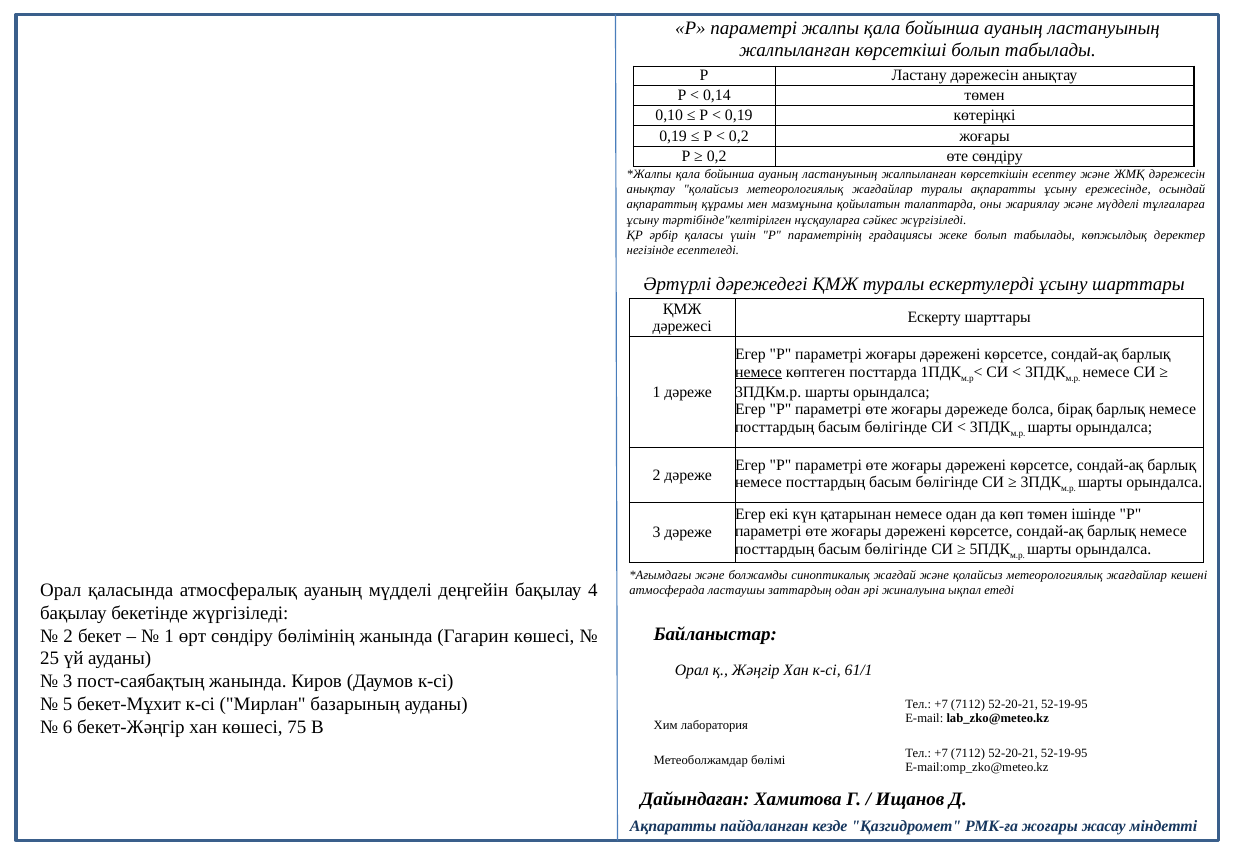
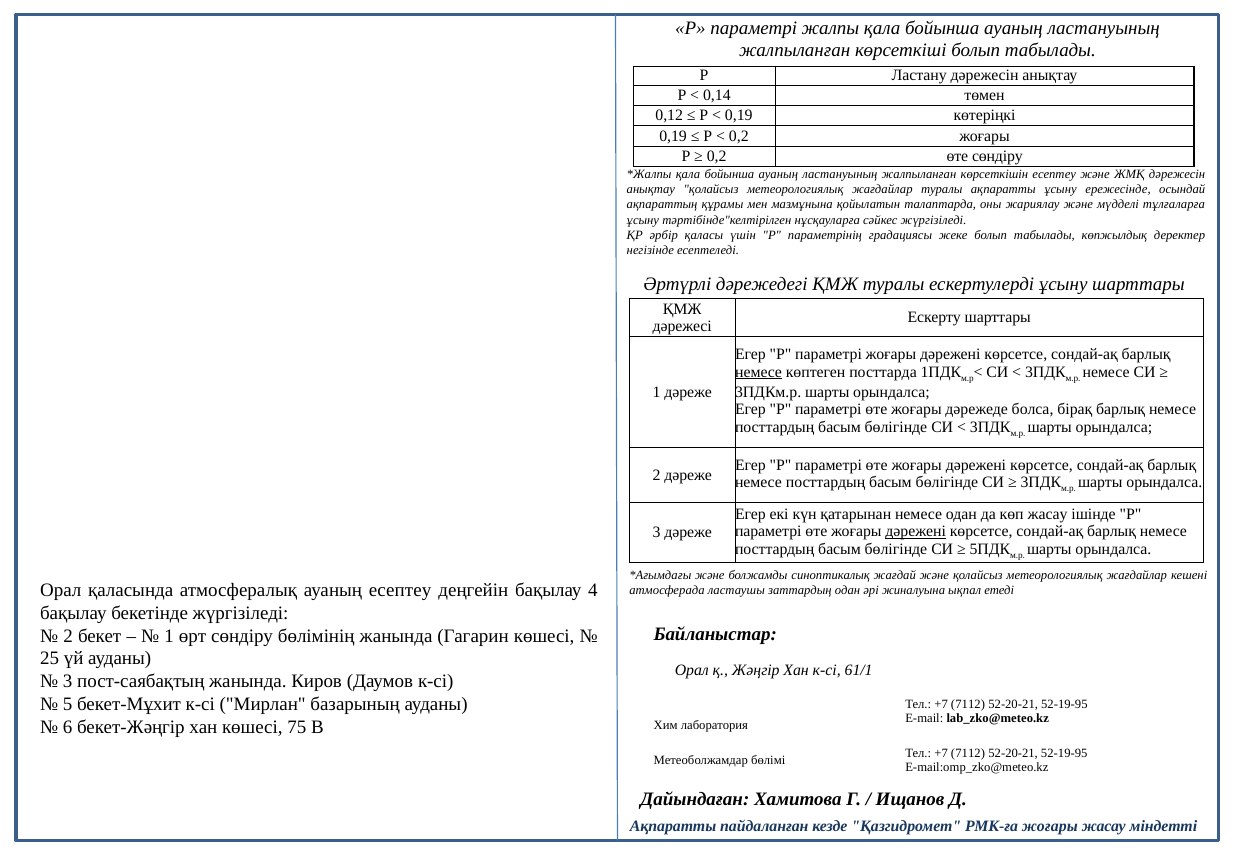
0,10: 0,10 -> 0,12
көп төмен: төмен -> жасау
дәрежені at (916, 531) underline: none -> present
ауаның мүдделі: мүдделі -> есептеу
